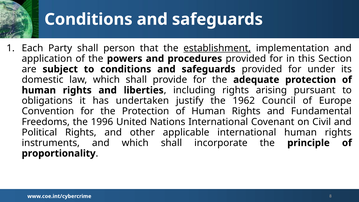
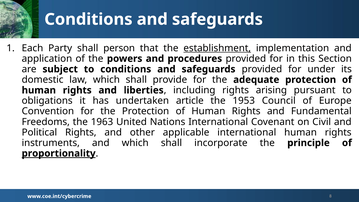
justify: justify -> article
1962: 1962 -> 1953
1996: 1996 -> 1963
proportionality underline: none -> present
